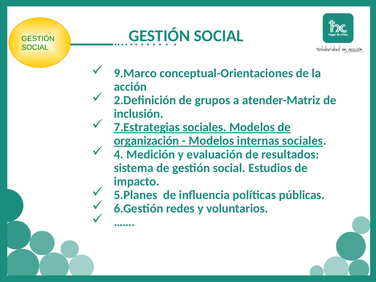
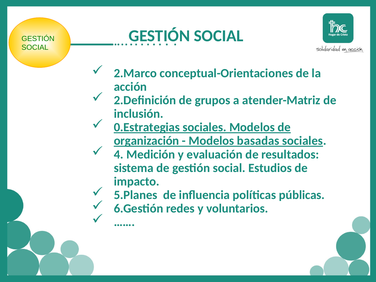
9.Marco: 9.Marco -> 2.Marco
7.Estrategias: 7.Estrategias -> 0.Estrategias
internas: internas -> basadas
